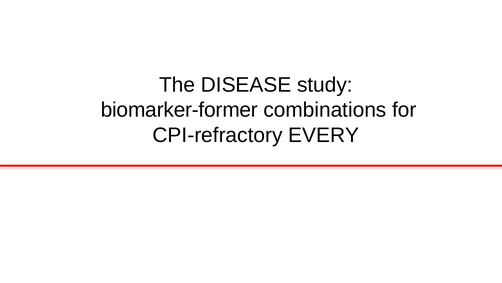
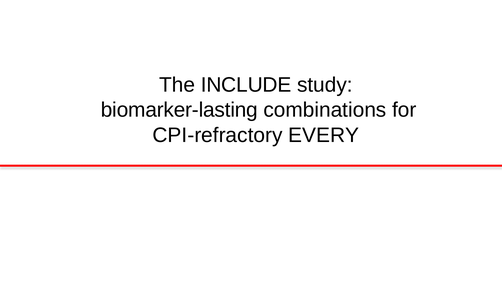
DISEASE: DISEASE -> INCLUDE
biomarker-former: biomarker-former -> biomarker-lasting
